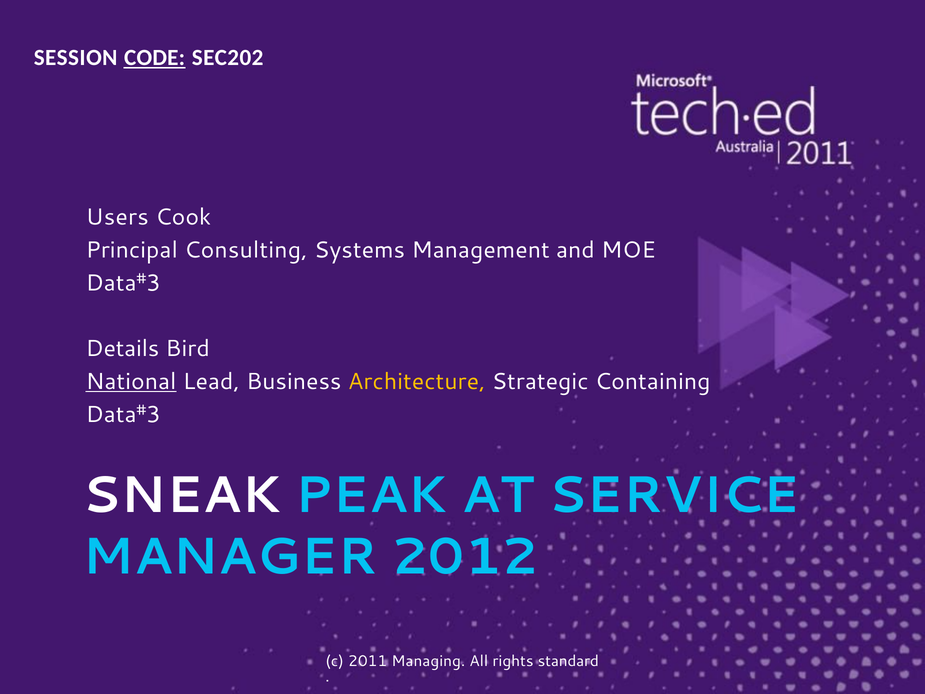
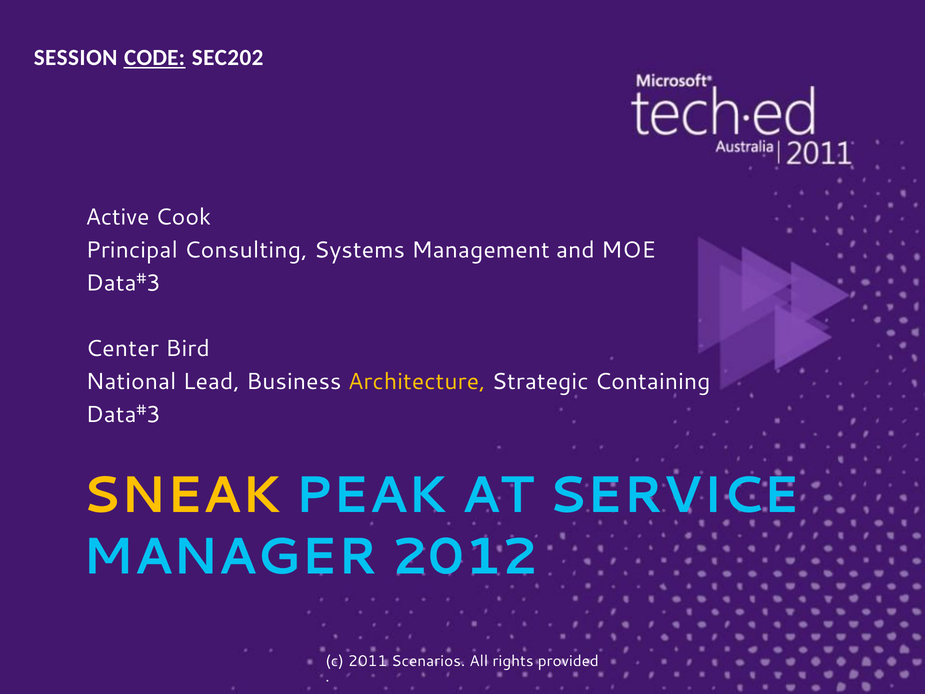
Users: Users -> Active
Details: Details -> Center
National underline: present -> none
SNEAK colour: white -> yellow
Managing: Managing -> Scenarios
standard: standard -> provided
